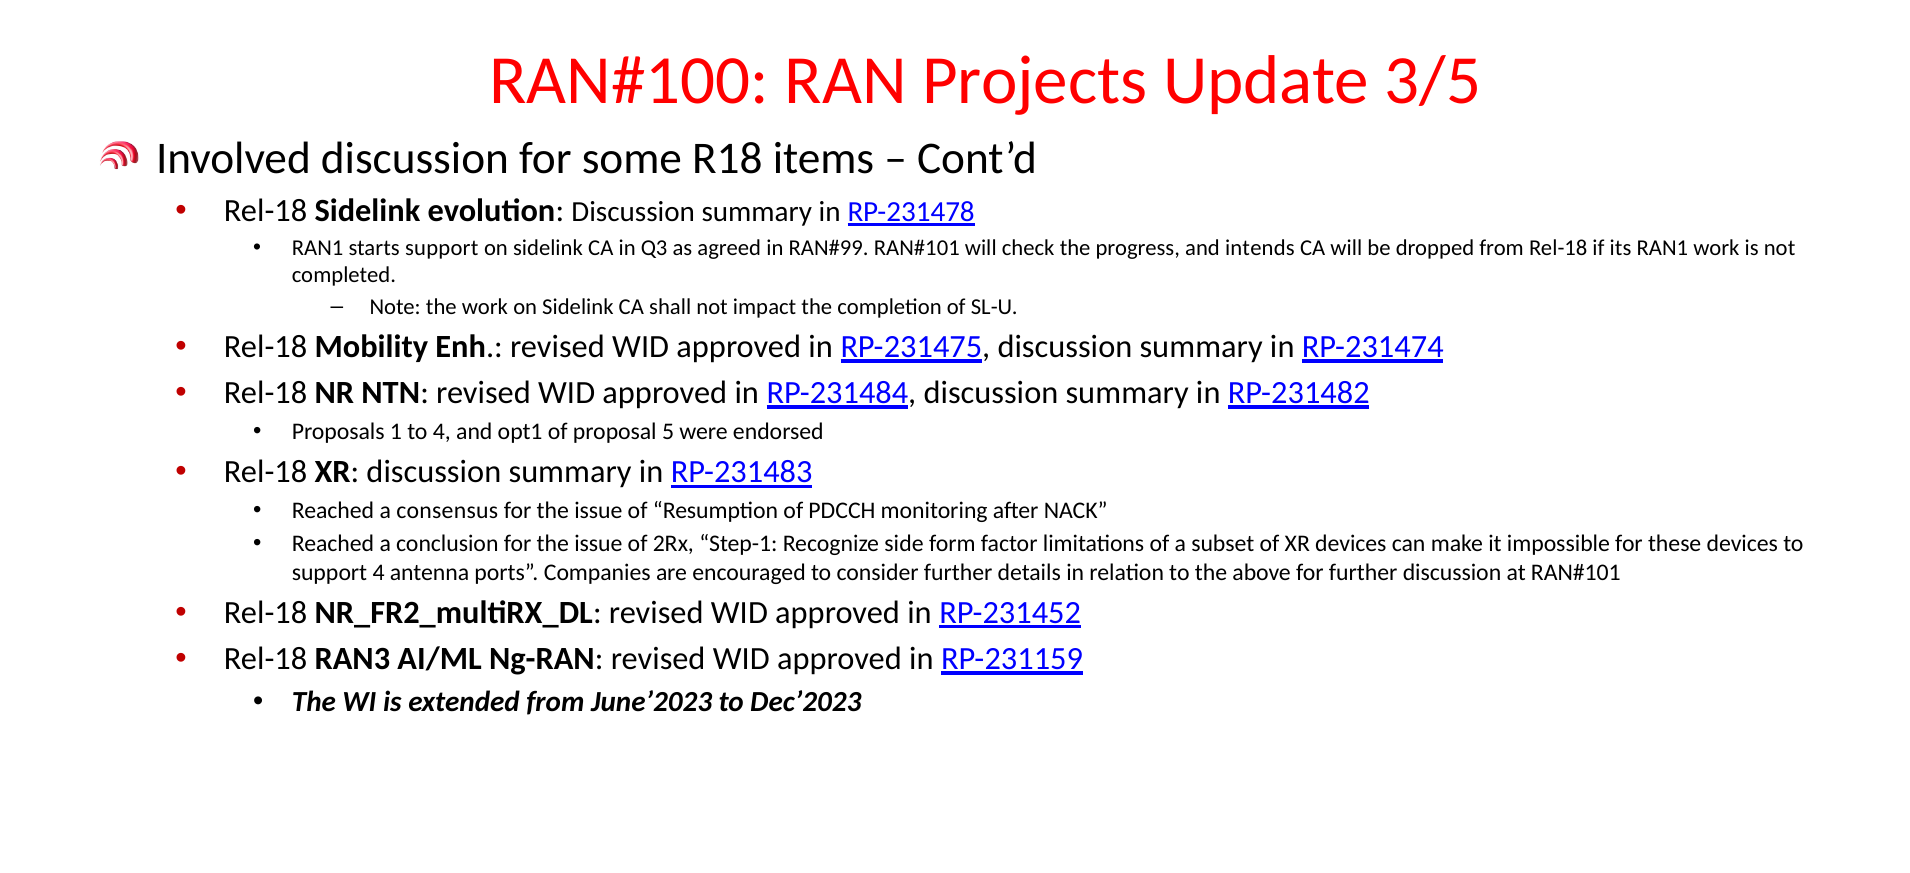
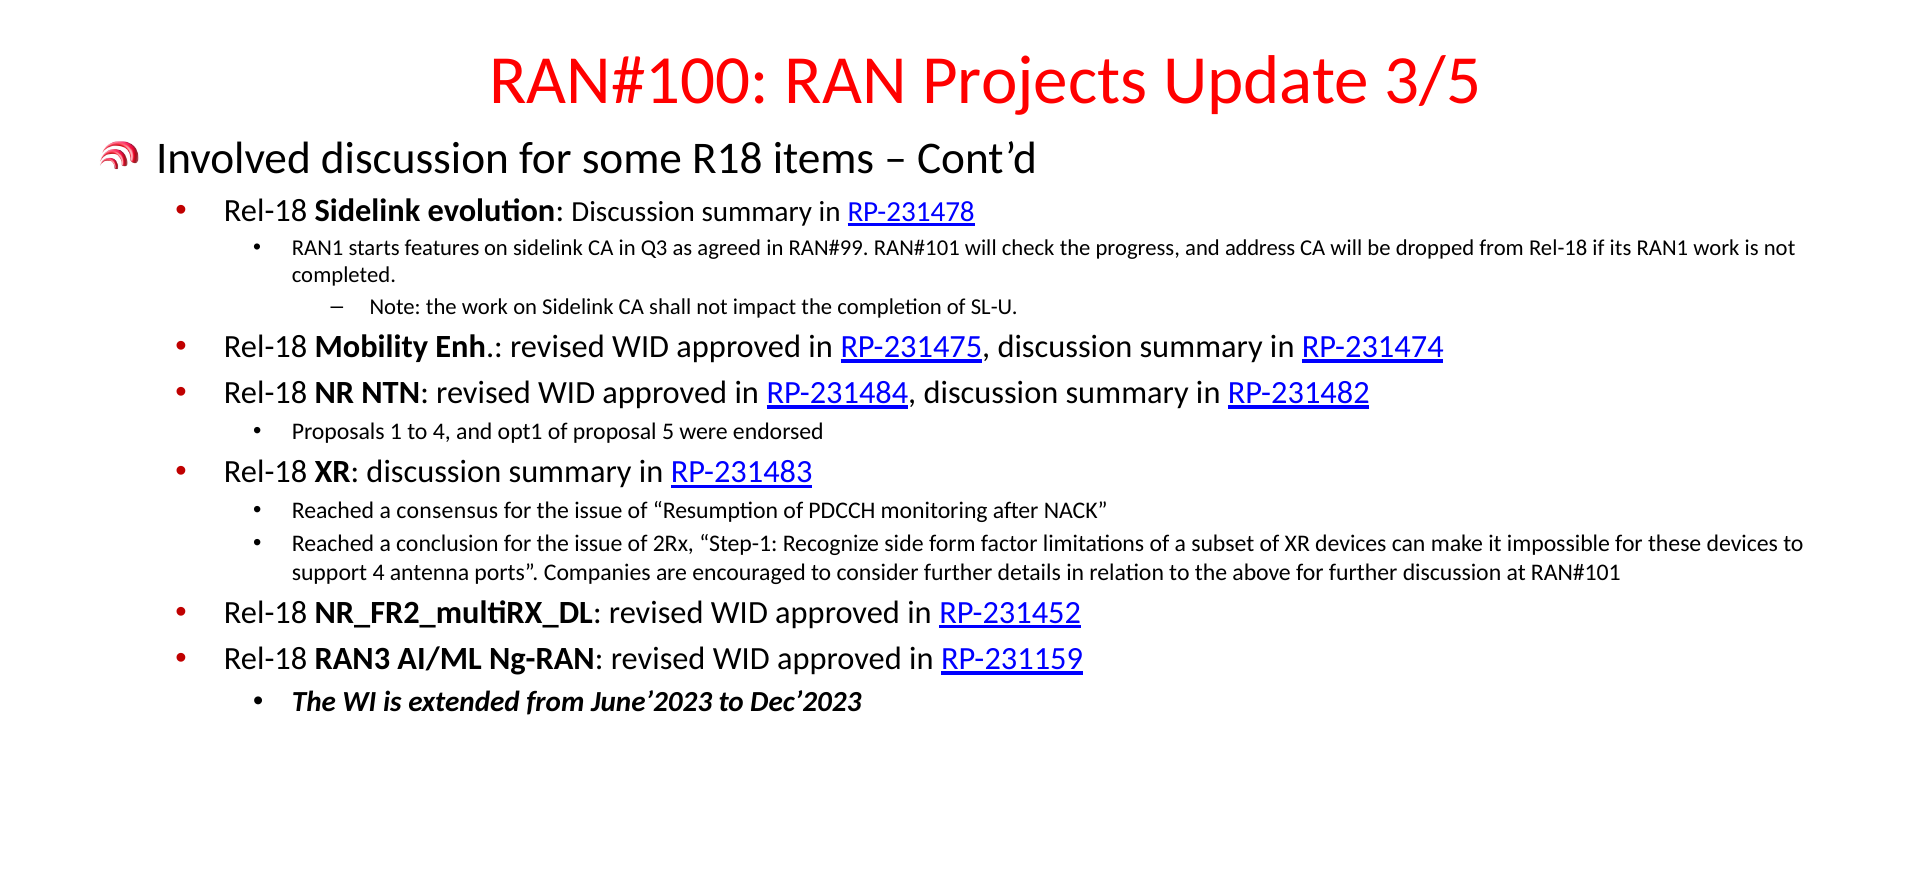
starts support: support -> features
intends: intends -> address
